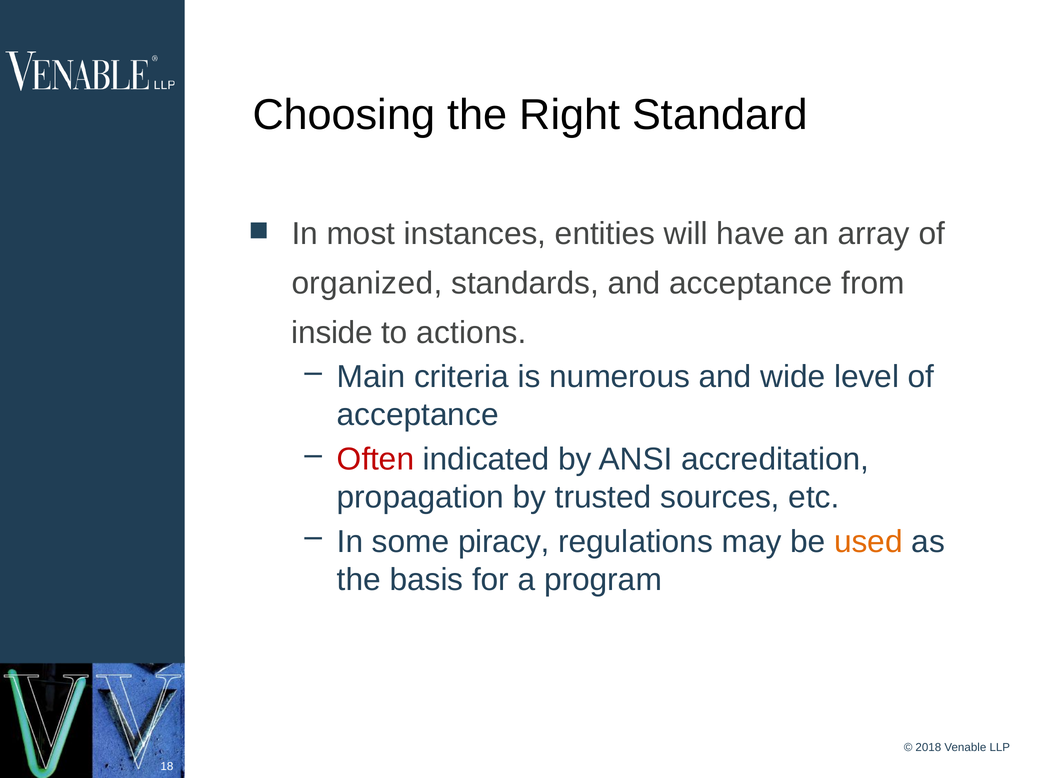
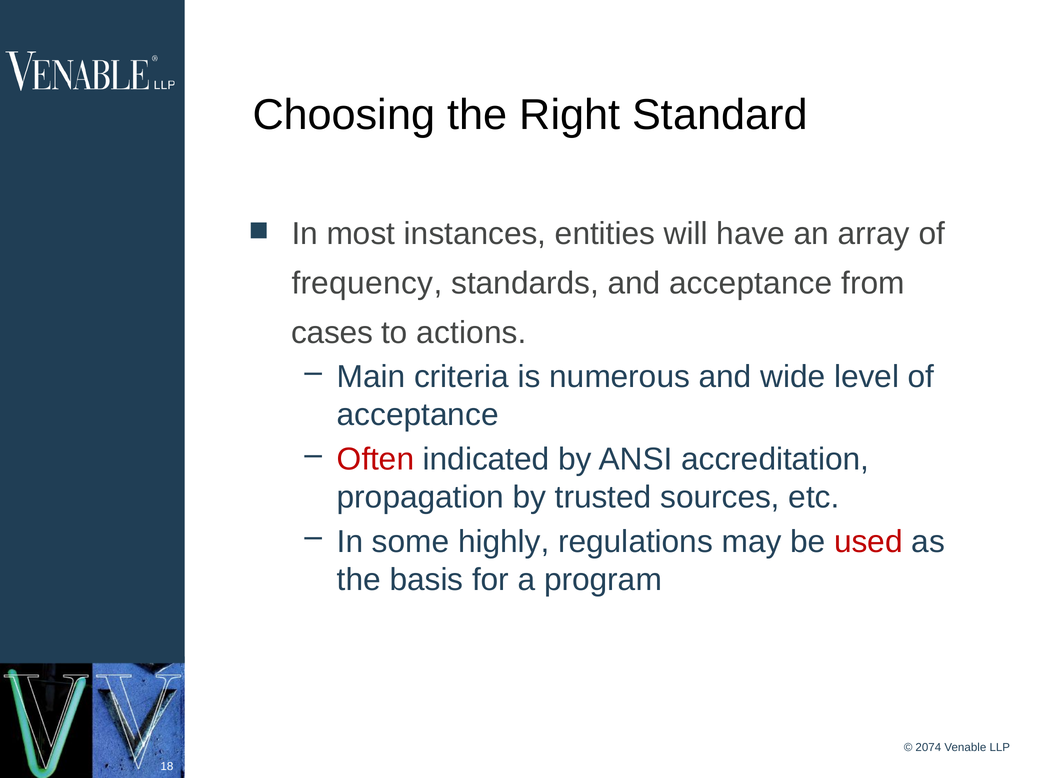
organized: organized -> frequency
inside: inside -> cases
piracy: piracy -> highly
used colour: orange -> red
2018: 2018 -> 2074
